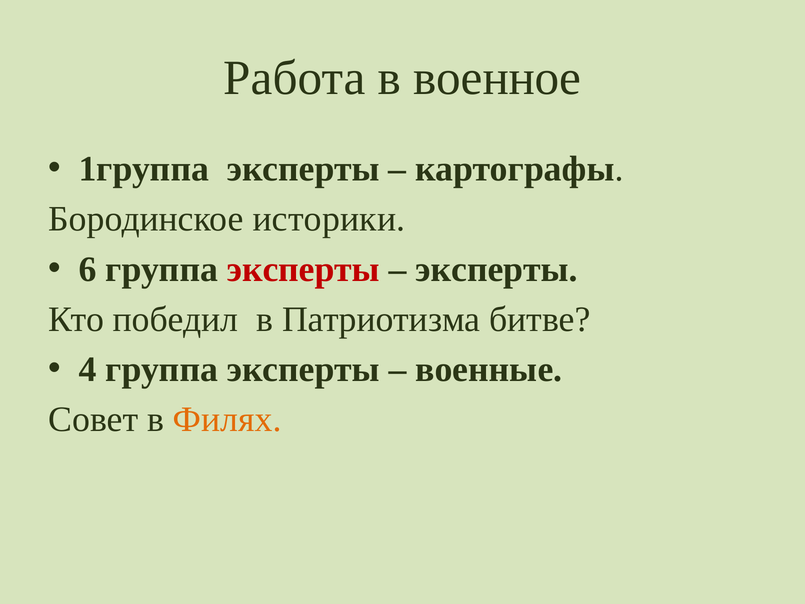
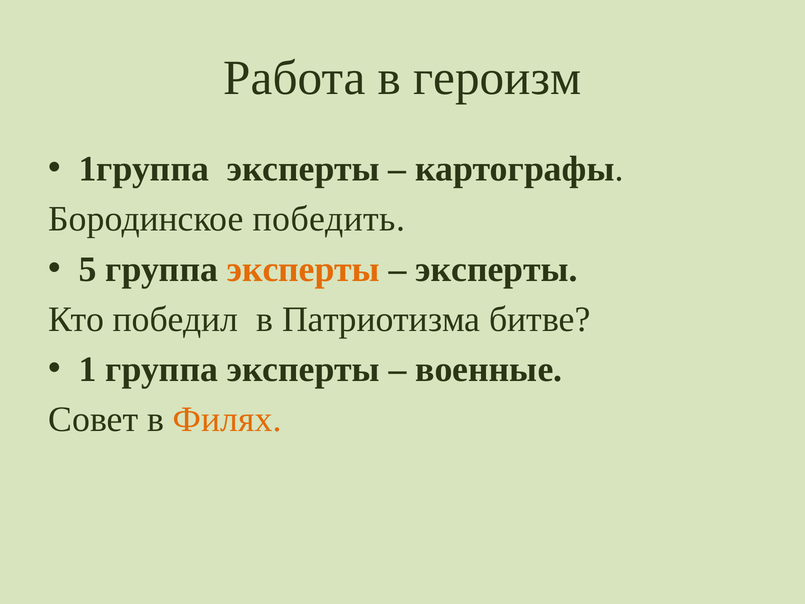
военное: военное -> героизм
историки: историки -> победить
6: 6 -> 5
эксперты at (303, 269) colour: red -> orange
4: 4 -> 1
